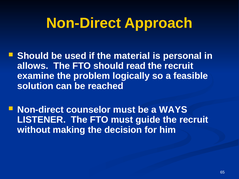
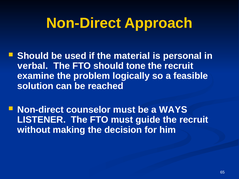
allows: allows -> verbal
read: read -> tone
